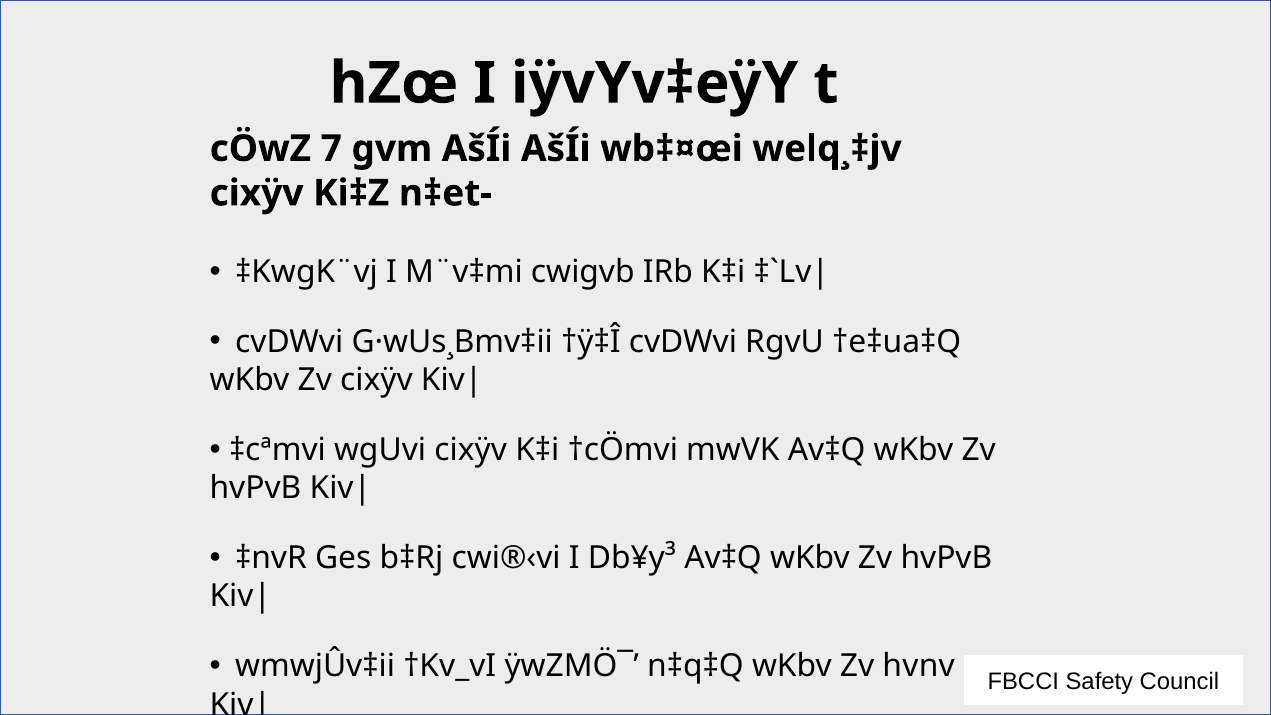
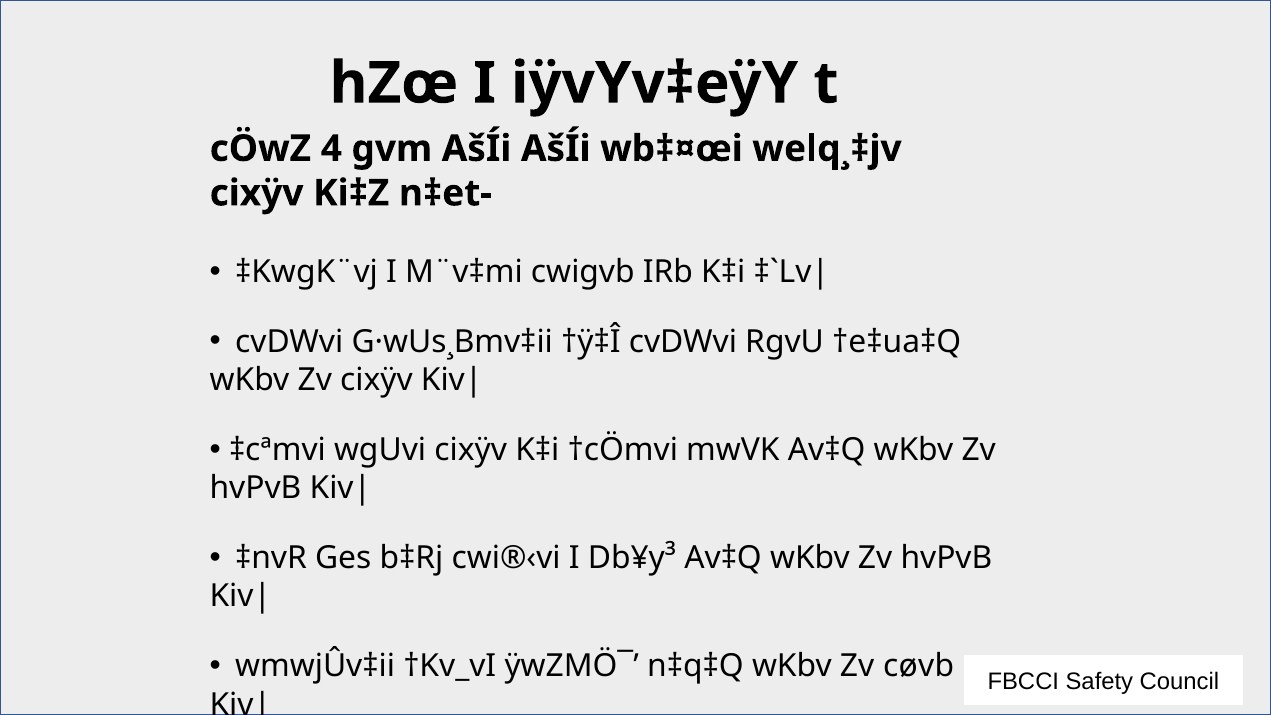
7: 7 -> 4
hvnv: hvnv -> cøvb
